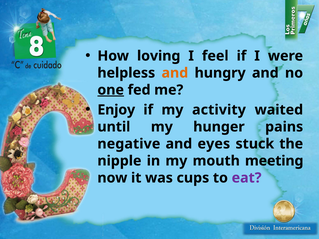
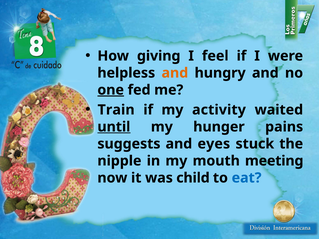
loving: loving -> giving
Enjoy: Enjoy -> Train
until underline: none -> present
negative: negative -> suggests
cups: cups -> child
eat colour: purple -> blue
